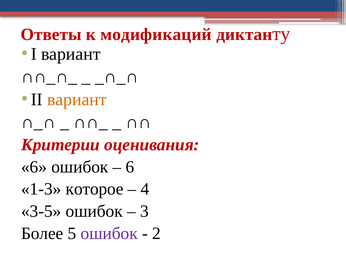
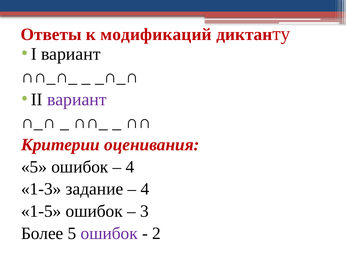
вариант at (77, 100) colour: orange -> purple
6 at (34, 167): 6 -> 5
6 at (130, 167): 6 -> 4
которое: которое -> задание
3-5: 3-5 -> 1-5
